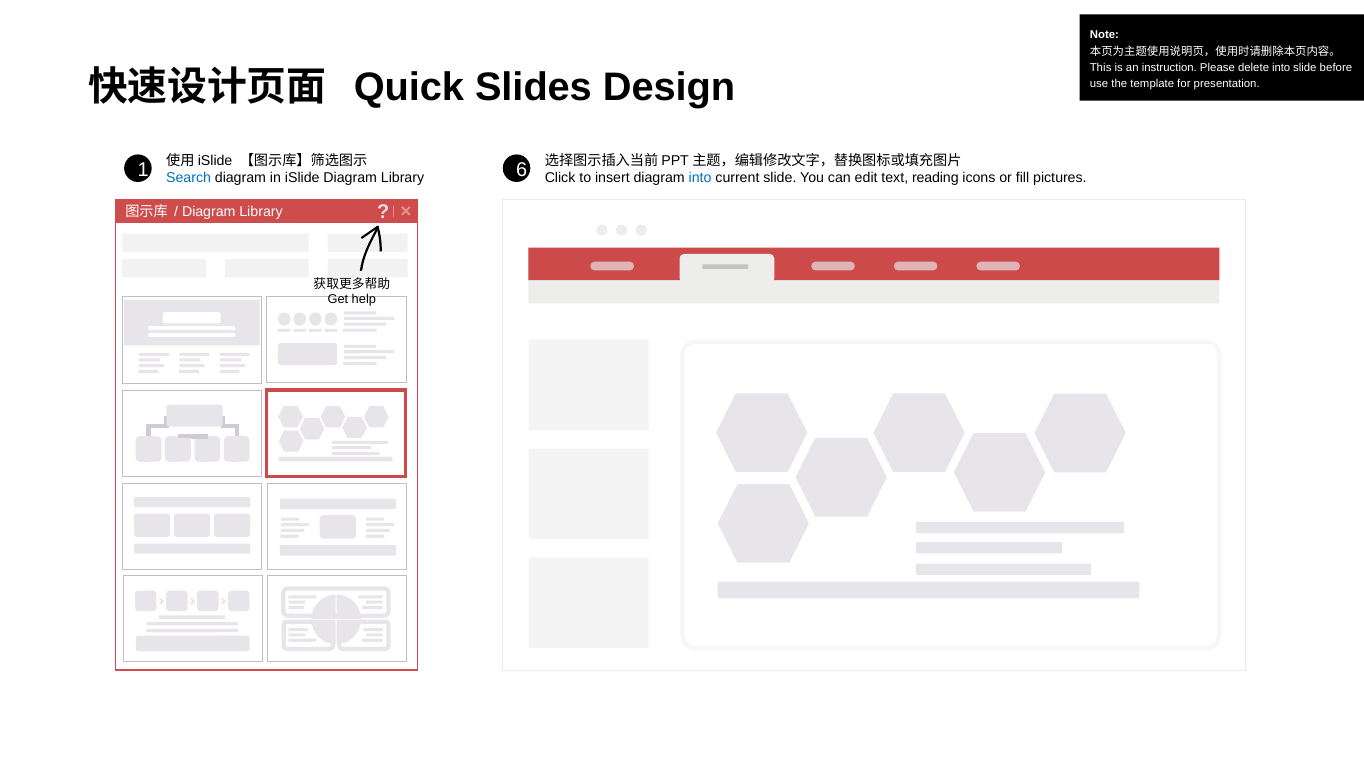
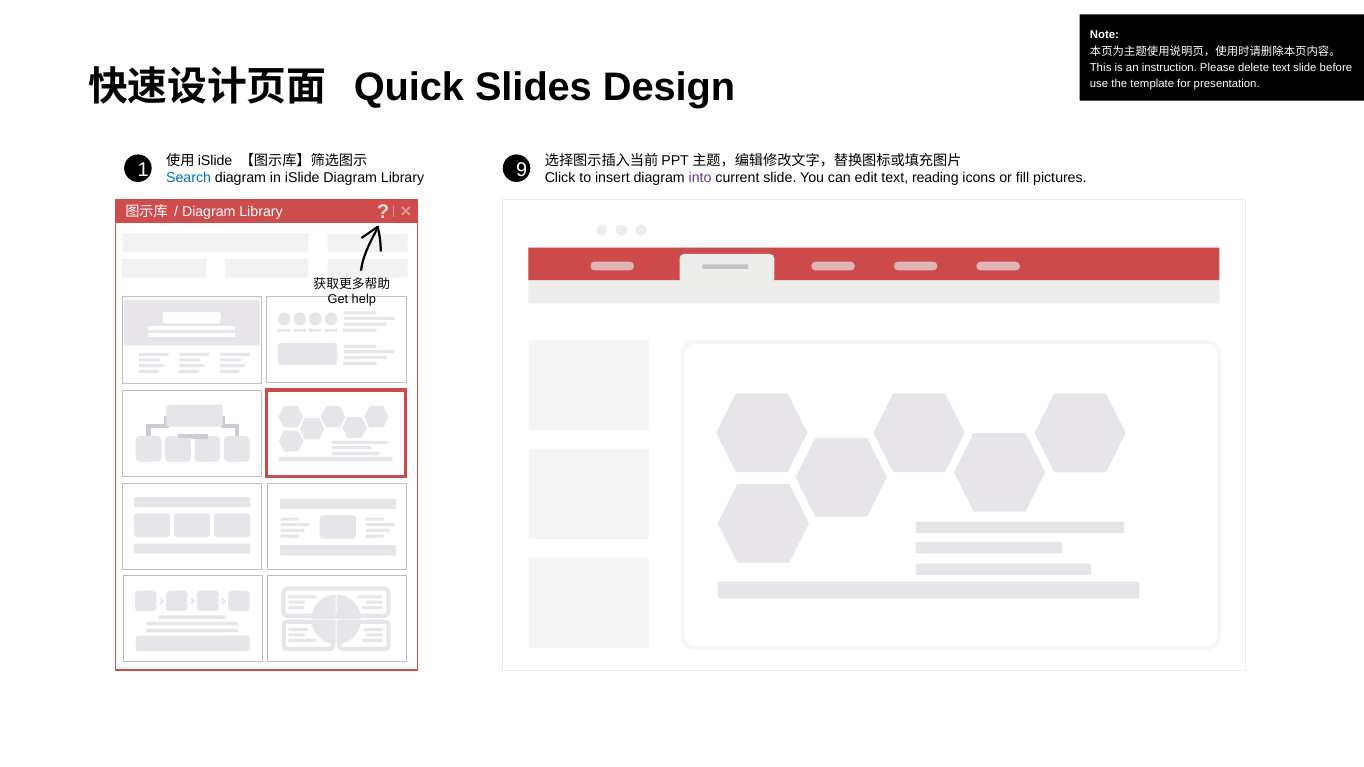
delete into: into -> text
6: 6 -> 9
into at (700, 178) colour: blue -> purple
